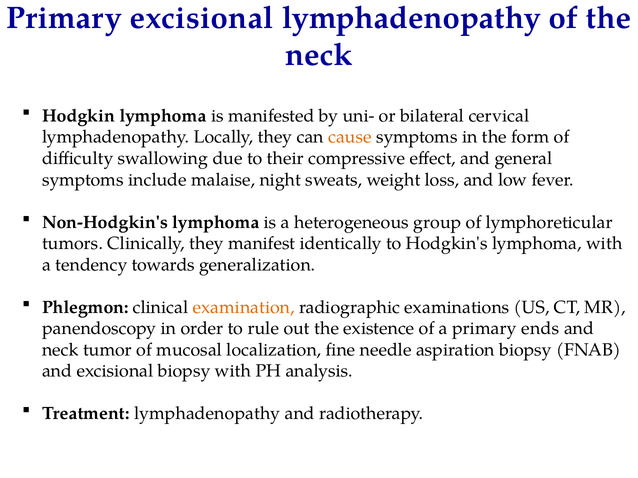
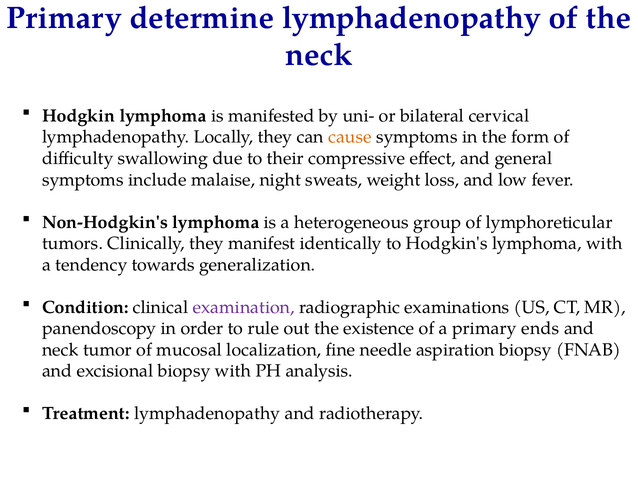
Primary excisional: excisional -> determine
Phlegmon: Phlegmon -> Condition
examination colour: orange -> purple
